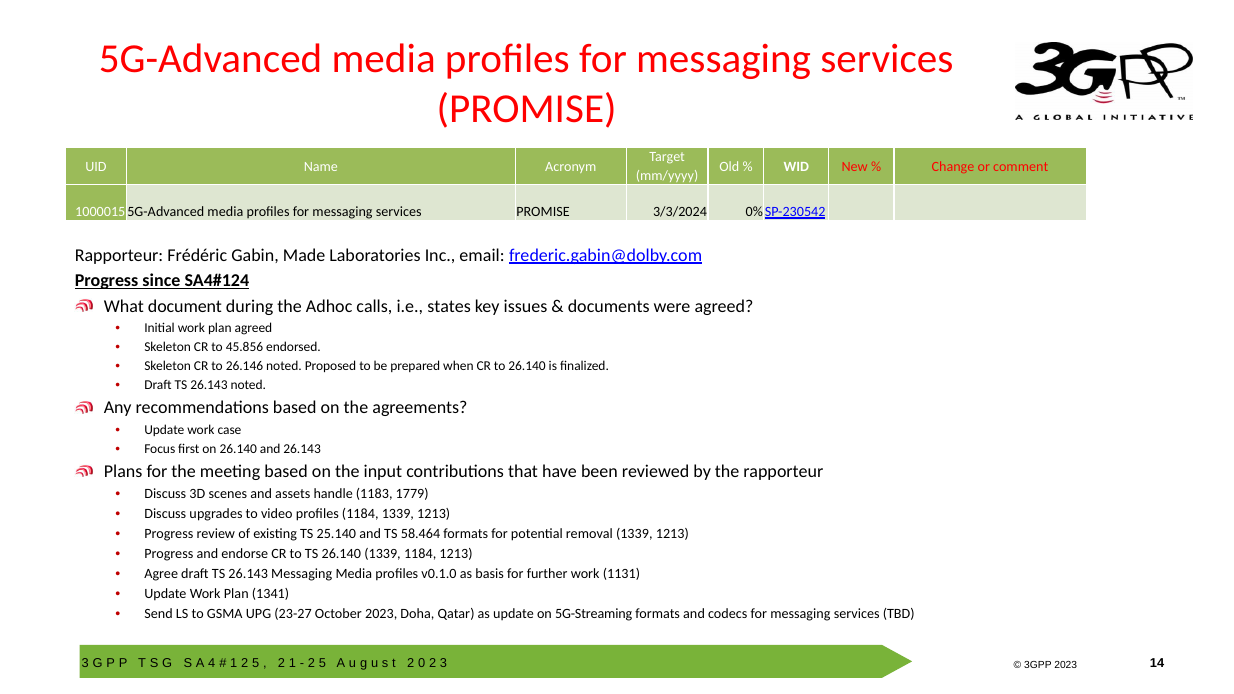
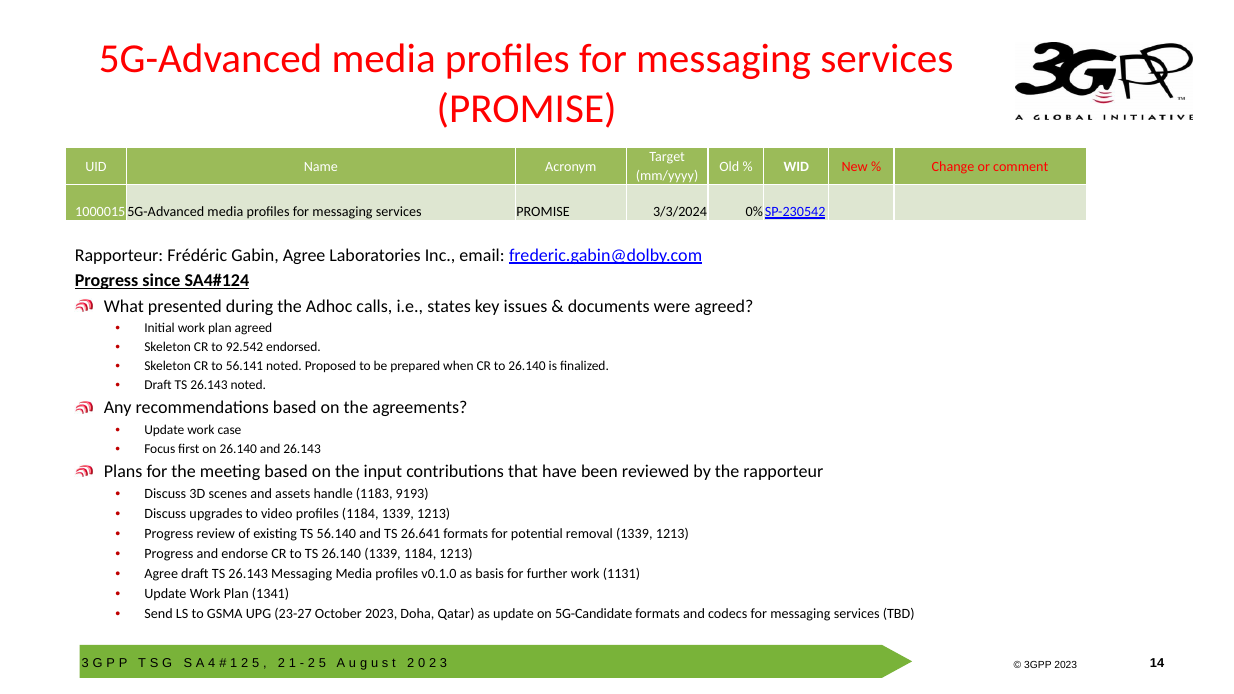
Gabin Made: Made -> Agree
document: document -> presented
45.856: 45.856 -> 92.542
26.146: 26.146 -> 56.141
1779: 1779 -> 9193
25.140: 25.140 -> 56.140
58.464: 58.464 -> 26.641
5G-Streaming: 5G-Streaming -> 5G-Candidate
